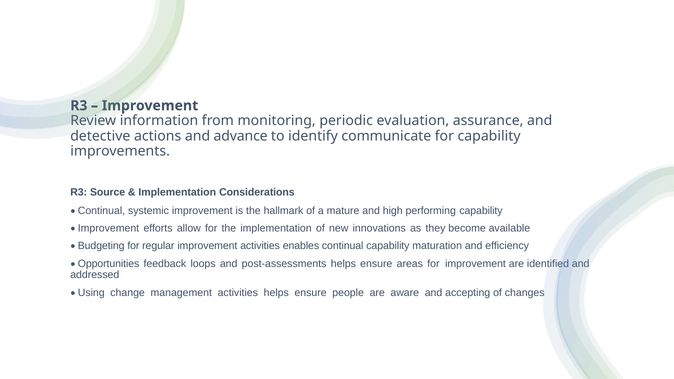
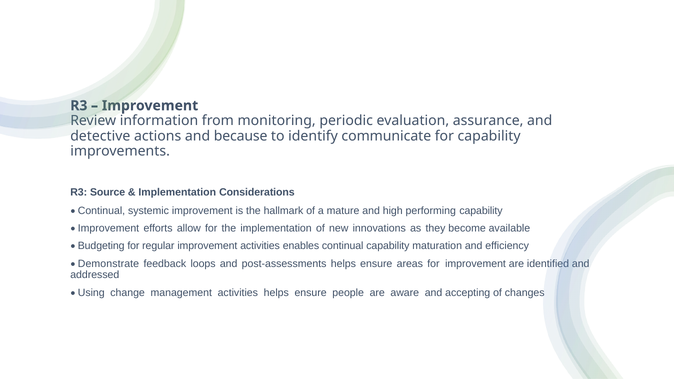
advance: advance -> because
Opportunities: Opportunities -> Demonstrate
